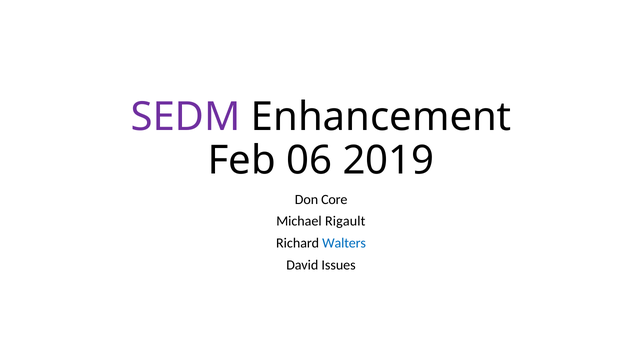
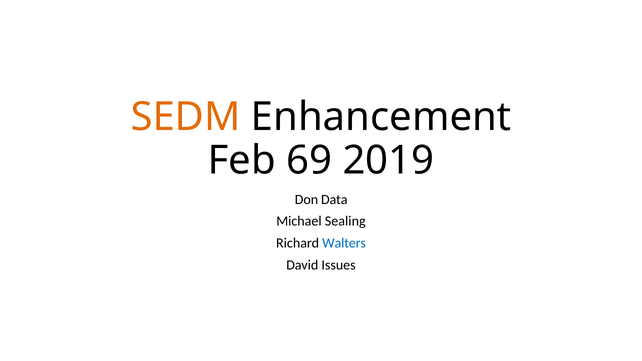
SEDM colour: purple -> orange
06: 06 -> 69
Core: Core -> Data
Rigault: Rigault -> Sealing
